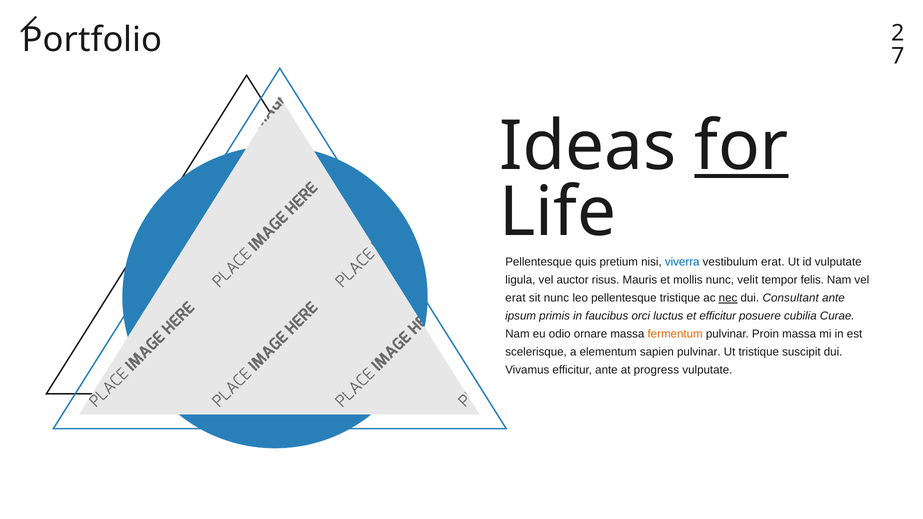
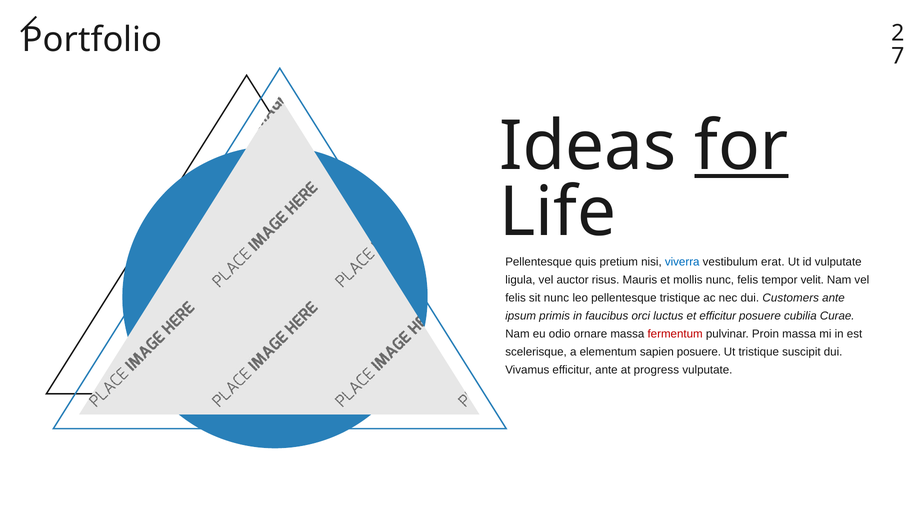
nunc velit: velit -> felis
felis: felis -> velit
erat at (515, 298): erat -> felis
nec underline: present -> none
Consultant: Consultant -> Customers
fermentum colour: orange -> red
sapien pulvinar: pulvinar -> posuere
